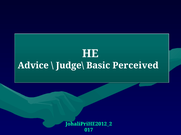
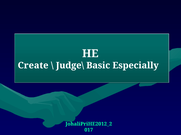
Advice: Advice -> Create
Perceived: Perceived -> Especially
